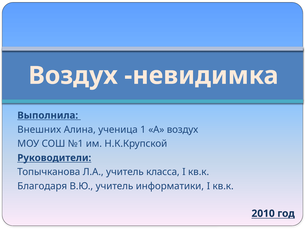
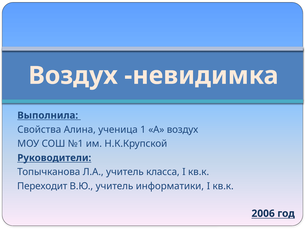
Внешних: Внешних -> Свойства
Благодаря: Благодаря -> Переходит
2010: 2010 -> 2006
